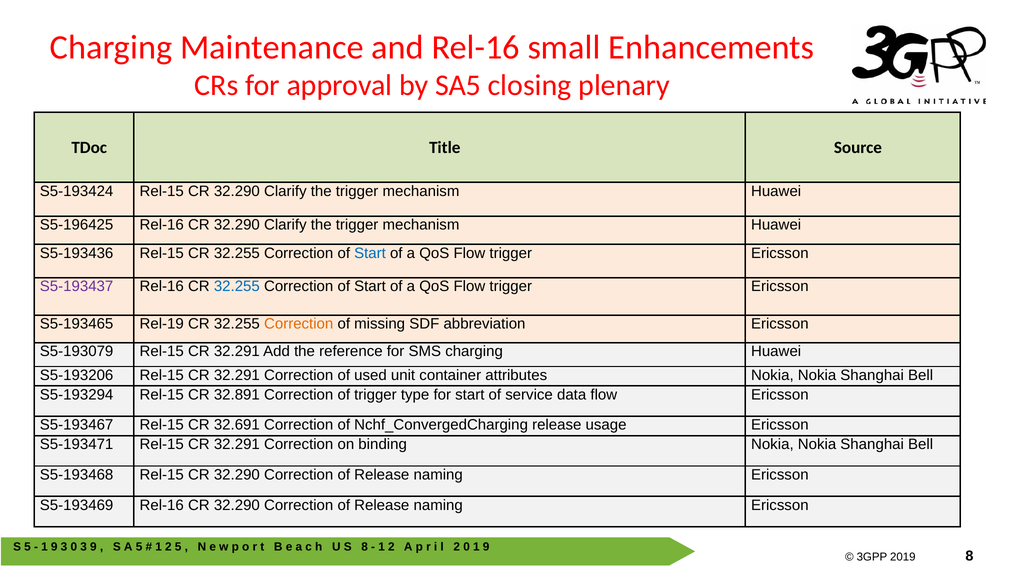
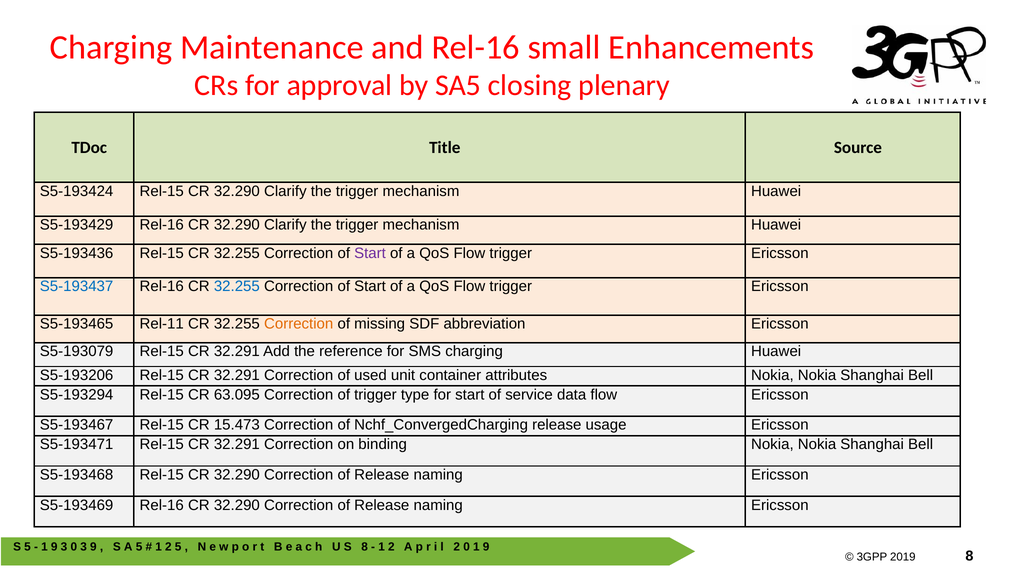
S5-196425: S5-196425 -> S5-193429
Start at (370, 253) colour: blue -> purple
S5-193437 colour: purple -> blue
Rel-19: Rel-19 -> Rel-11
32.891: 32.891 -> 63.095
32.691: 32.691 -> 15.473
